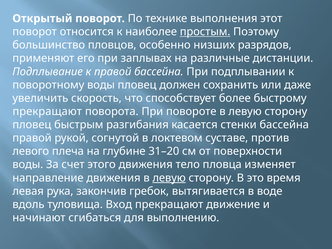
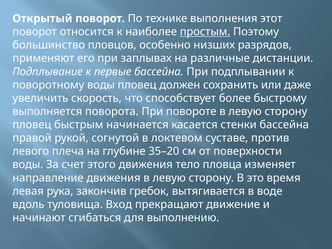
к правой: правой -> первые
прекращают at (47, 111): прекращают -> выполняется
разгибания: разгибания -> начинается
31–20: 31–20 -> 35–20
левую at (169, 178) underline: present -> none
